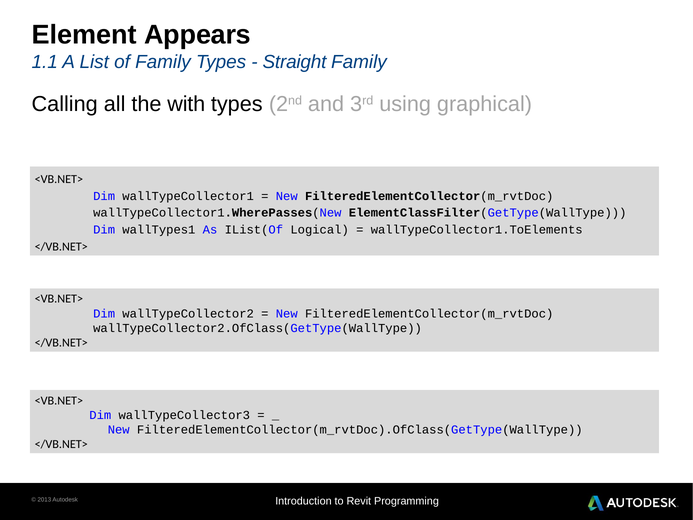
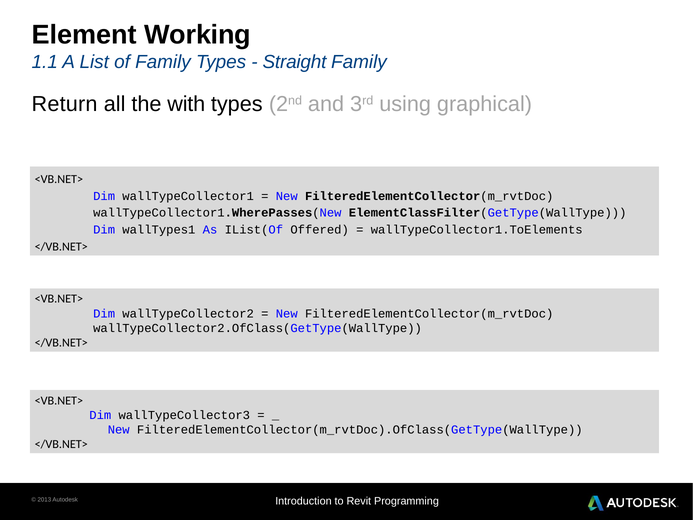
Appears: Appears -> Working
Calling: Calling -> Return
Logical: Logical -> Offered
